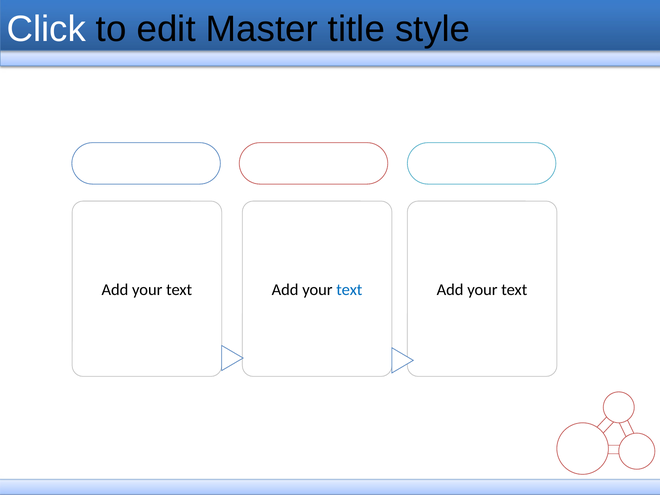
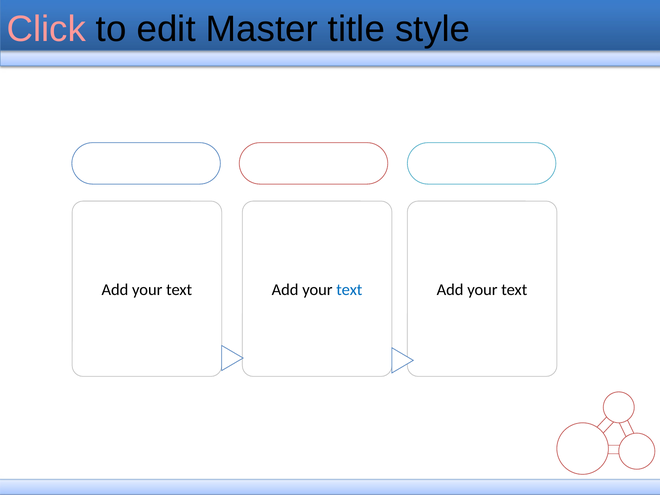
Click colour: white -> pink
